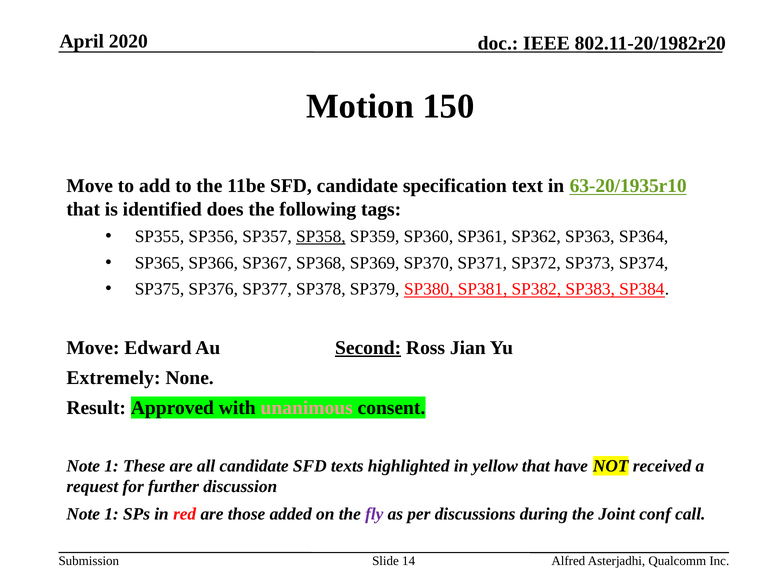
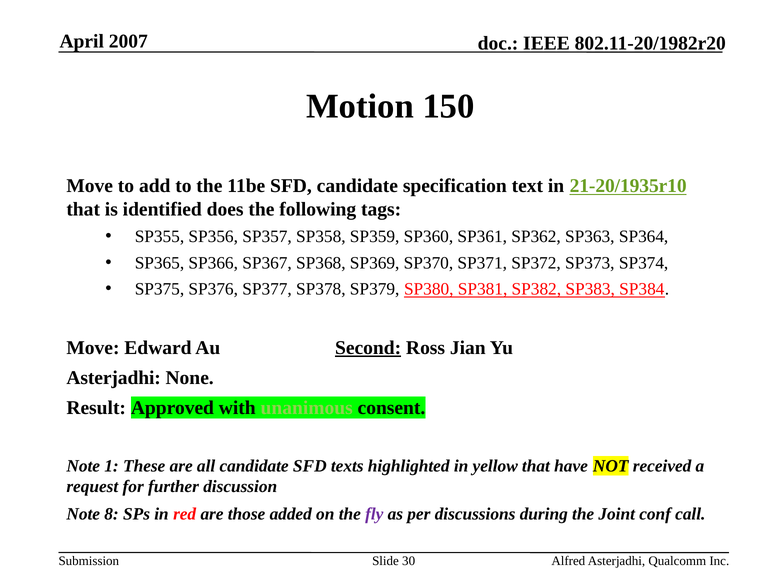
2020: 2020 -> 2007
63-20/1935r10: 63-20/1935r10 -> 21-20/1935r10
SP358 underline: present -> none
Extremely at (114, 378): Extremely -> Asterjadhi
unanimous colour: pink -> light green
1 at (112, 515): 1 -> 8
14: 14 -> 30
